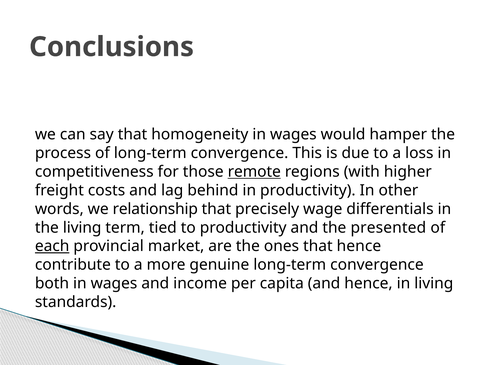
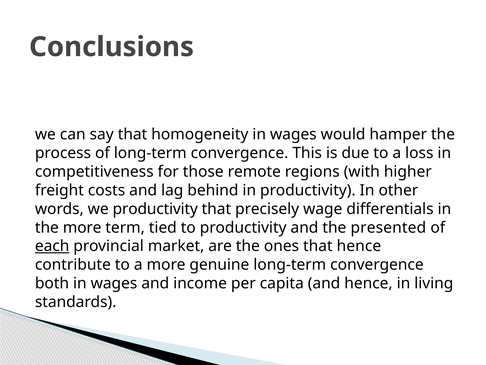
remote underline: present -> none
we relationship: relationship -> productivity
the living: living -> more
